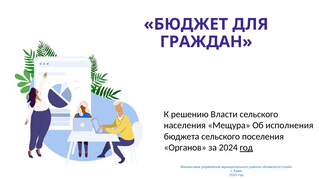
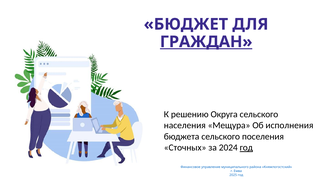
ГРАЖДАН underline: none -> present
Власти: Власти -> Округа
Органов: Органов -> Сточных
